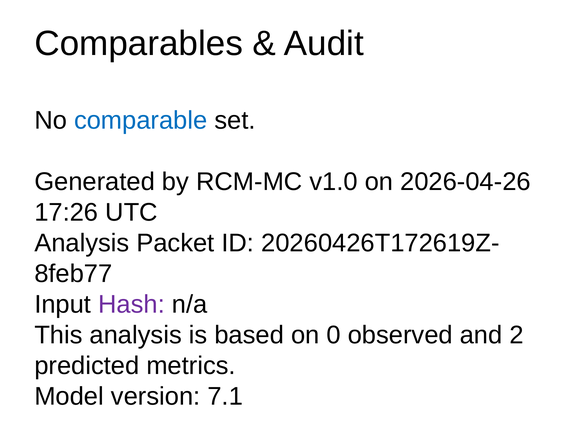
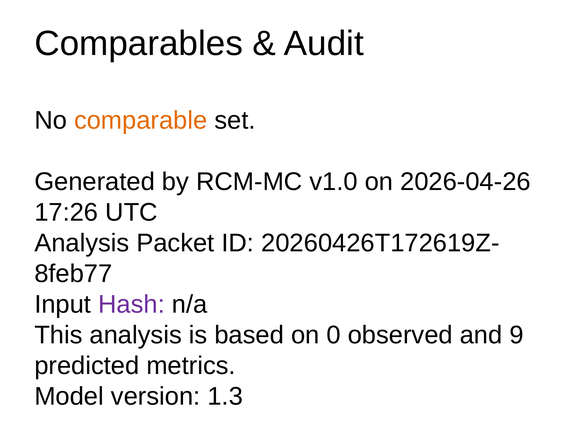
comparable colour: blue -> orange
2: 2 -> 9
7.1: 7.1 -> 1.3
